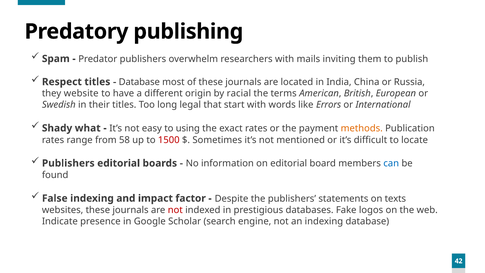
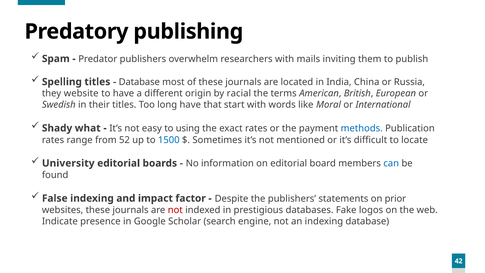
Respect: Respect -> Spelling
long legal: legal -> have
Errors: Errors -> Moral
methods colour: orange -> blue
58: 58 -> 52
1500 colour: red -> blue
Publishers at (68, 163): Publishers -> University
texts: texts -> prior
